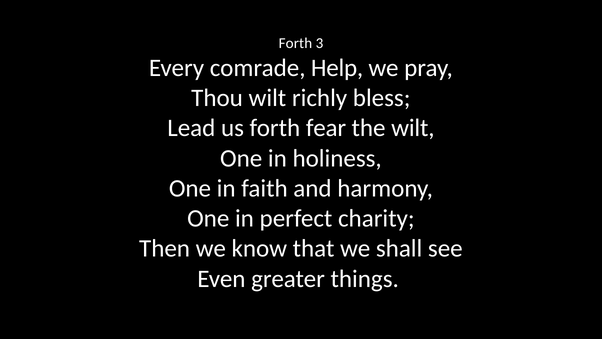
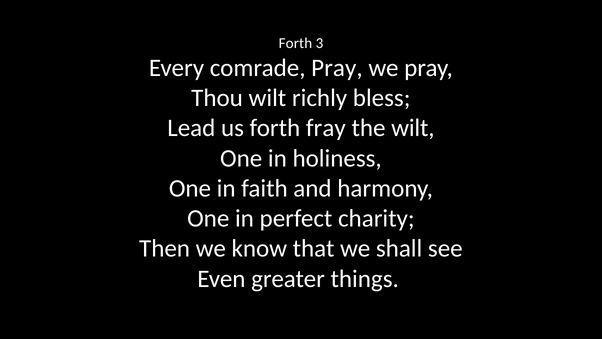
comrade Help: Help -> Pray
fear: fear -> fray
